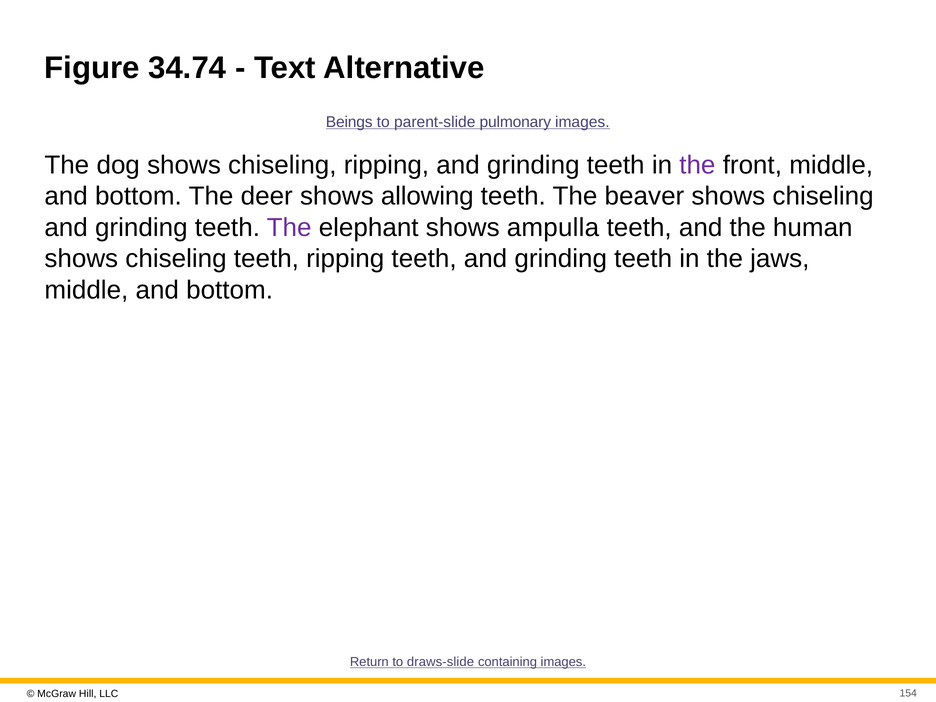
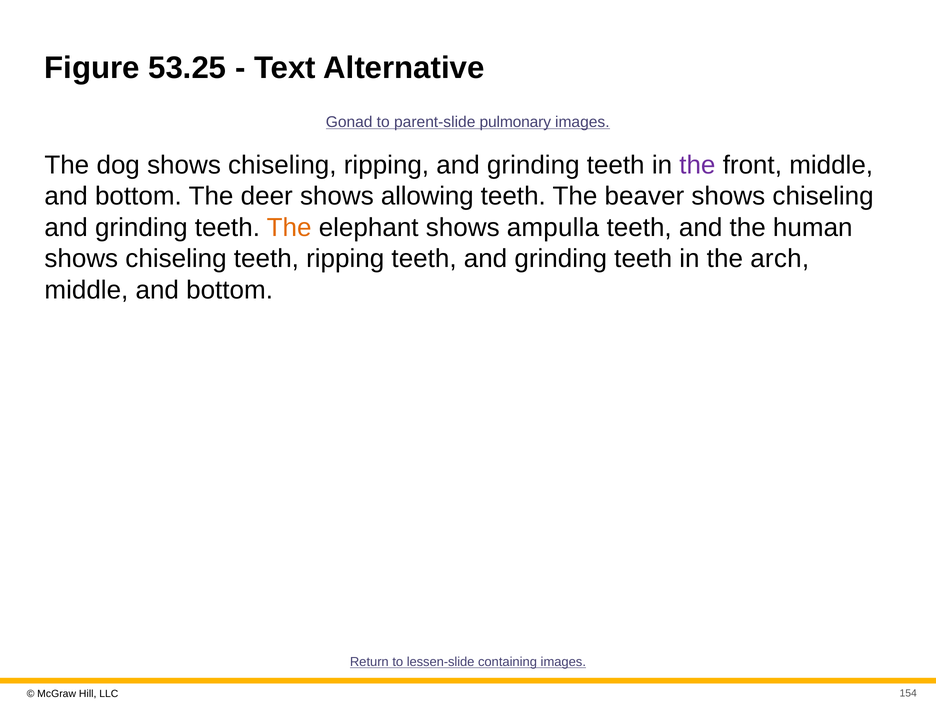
34.74: 34.74 -> 53.25
Beings: Beings -> Gonad
The at (289, 228) colour: purple -> orange
jaws: jaws -> arch
draws-slide: draws-slide -> lessen-slide
